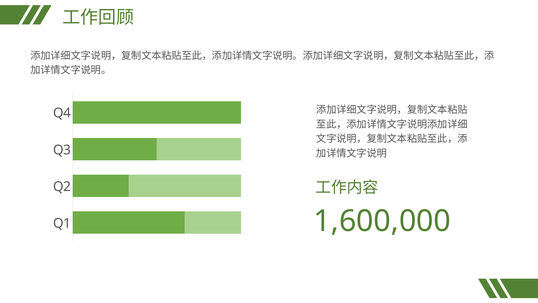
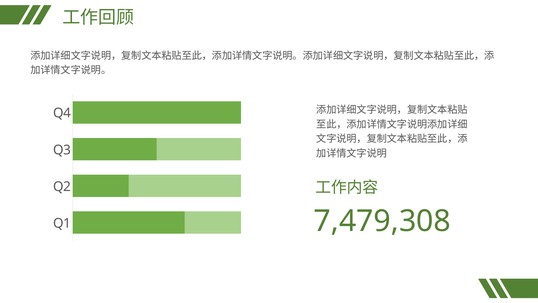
1,600,000: 1,600,000 -> 7,479,308
